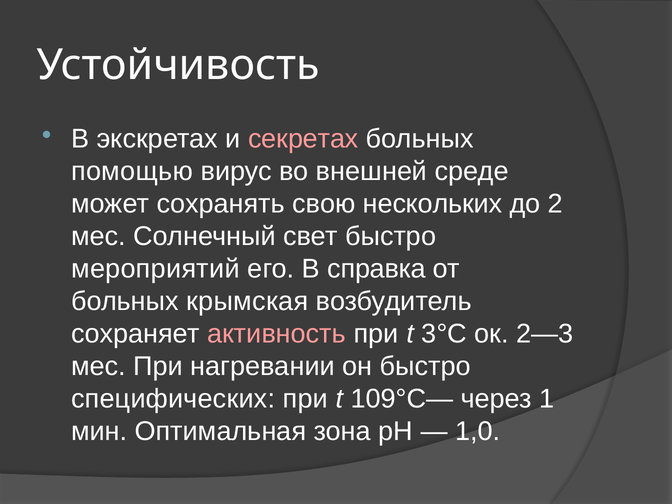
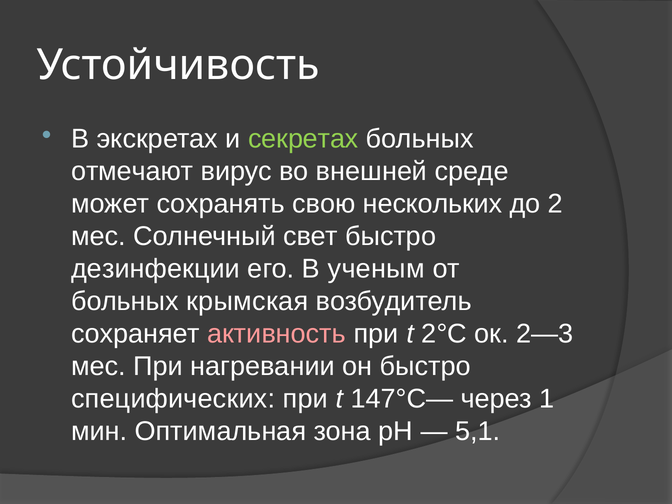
секретах colour: pink -> light green
помощью: помощью -> отмечают
мероприятий: мероприятий -> дезинфекции
справка: справка -> ученым
3°С: 3°С -> 2°С
109°С—: 109°С— -> 147°С—
1,0: 1,0 -> 5,1
